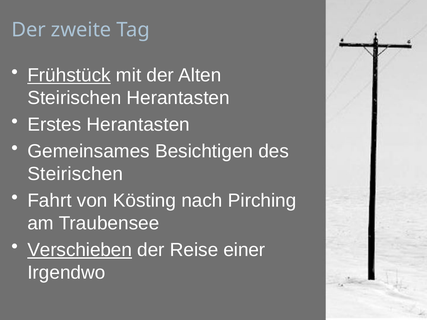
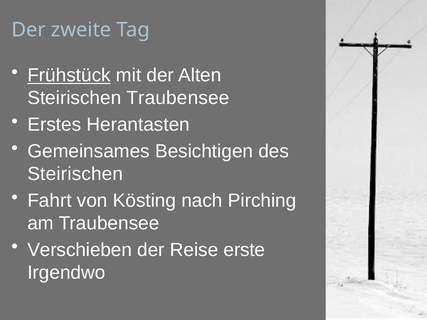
Steirischen Herantasten: Herantasten -> Traubensee
Verschieben underline: present -> none
einer: einer -> erste
